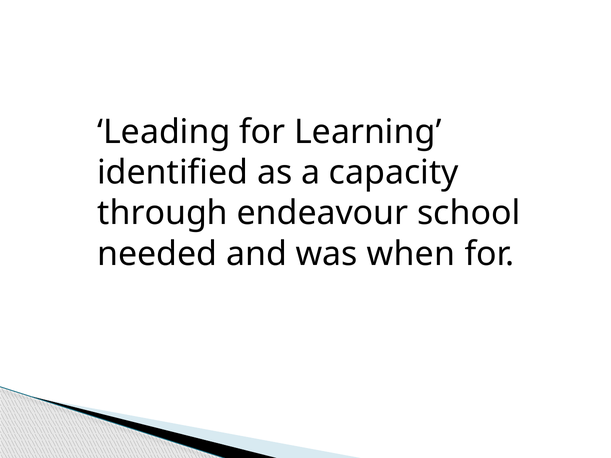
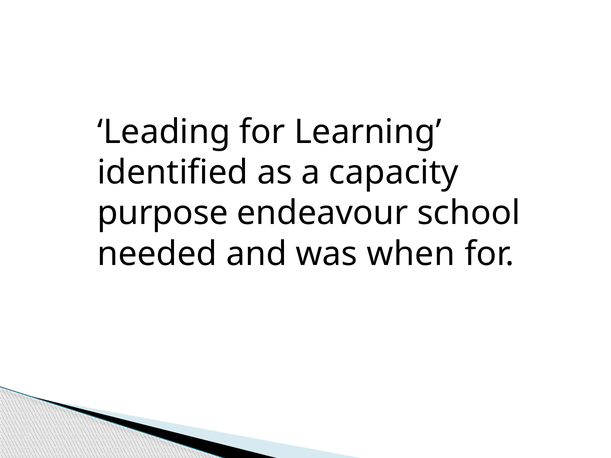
through: through -> purpose
